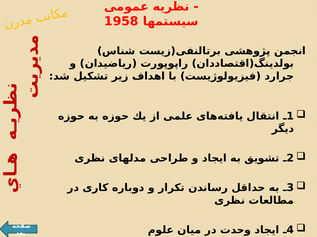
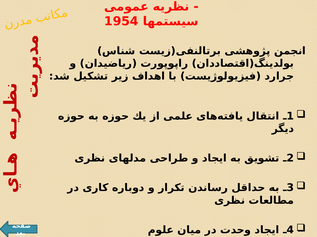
1958: 1958 -> 1954
